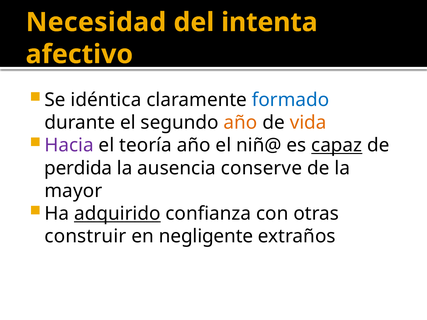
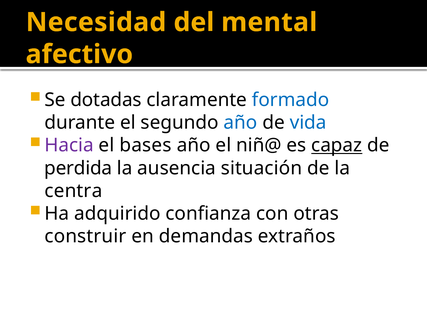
intenta: intenta -> mental
idéntica: idéntica -> dotadas
año at (241, 123) colour: orange -> blue
vida colour: orange -> blue
teoría: teoría -> bases
conserve: conserve -> situación
mayor: mayor -> centra
adquirido underline: present -> none
negligente: negligente -> demandas
